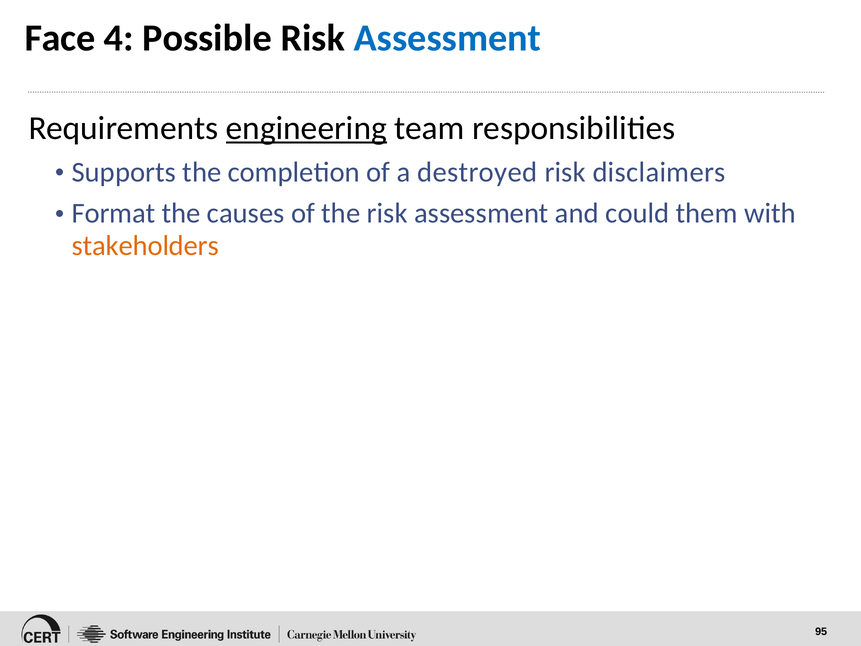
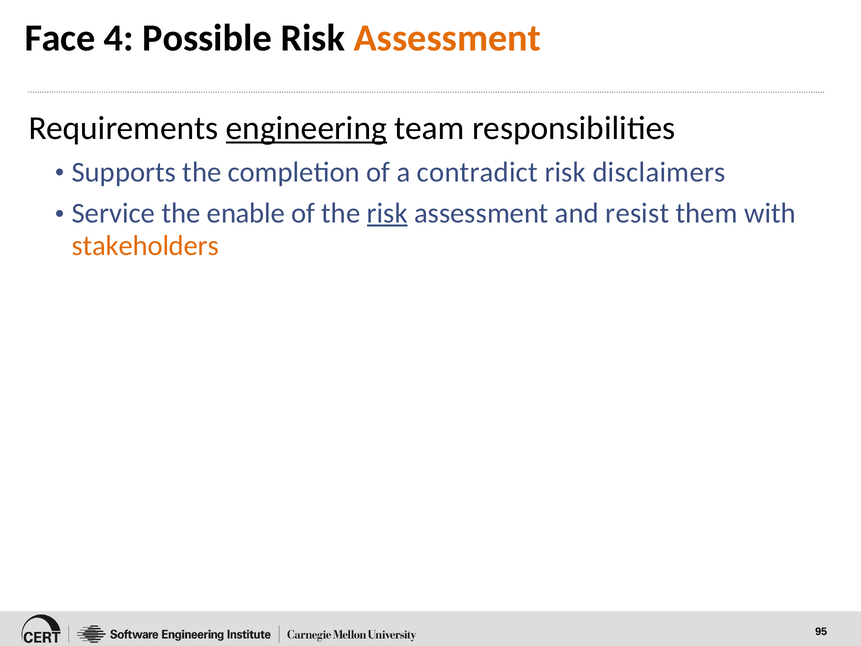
Assessment at (447, 38) colour: blue -> orange
destroyed: destroyed -> contradict
Format: Format -> Service
causes: causes -> enable
risk at (387, 213) underline: none -> present
could: could -> resist
